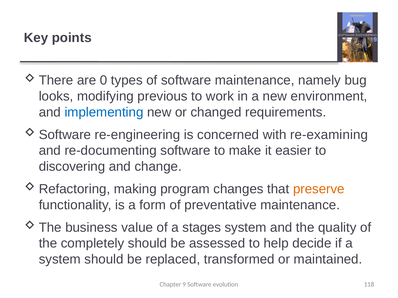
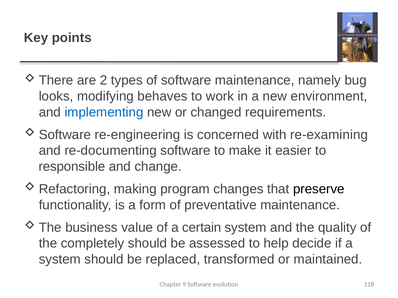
0: 0 -> 2
previous: previous -> behaves
discovering: discovering -> responsible
preserve colour: orange -> black
stages: stages -> certain
